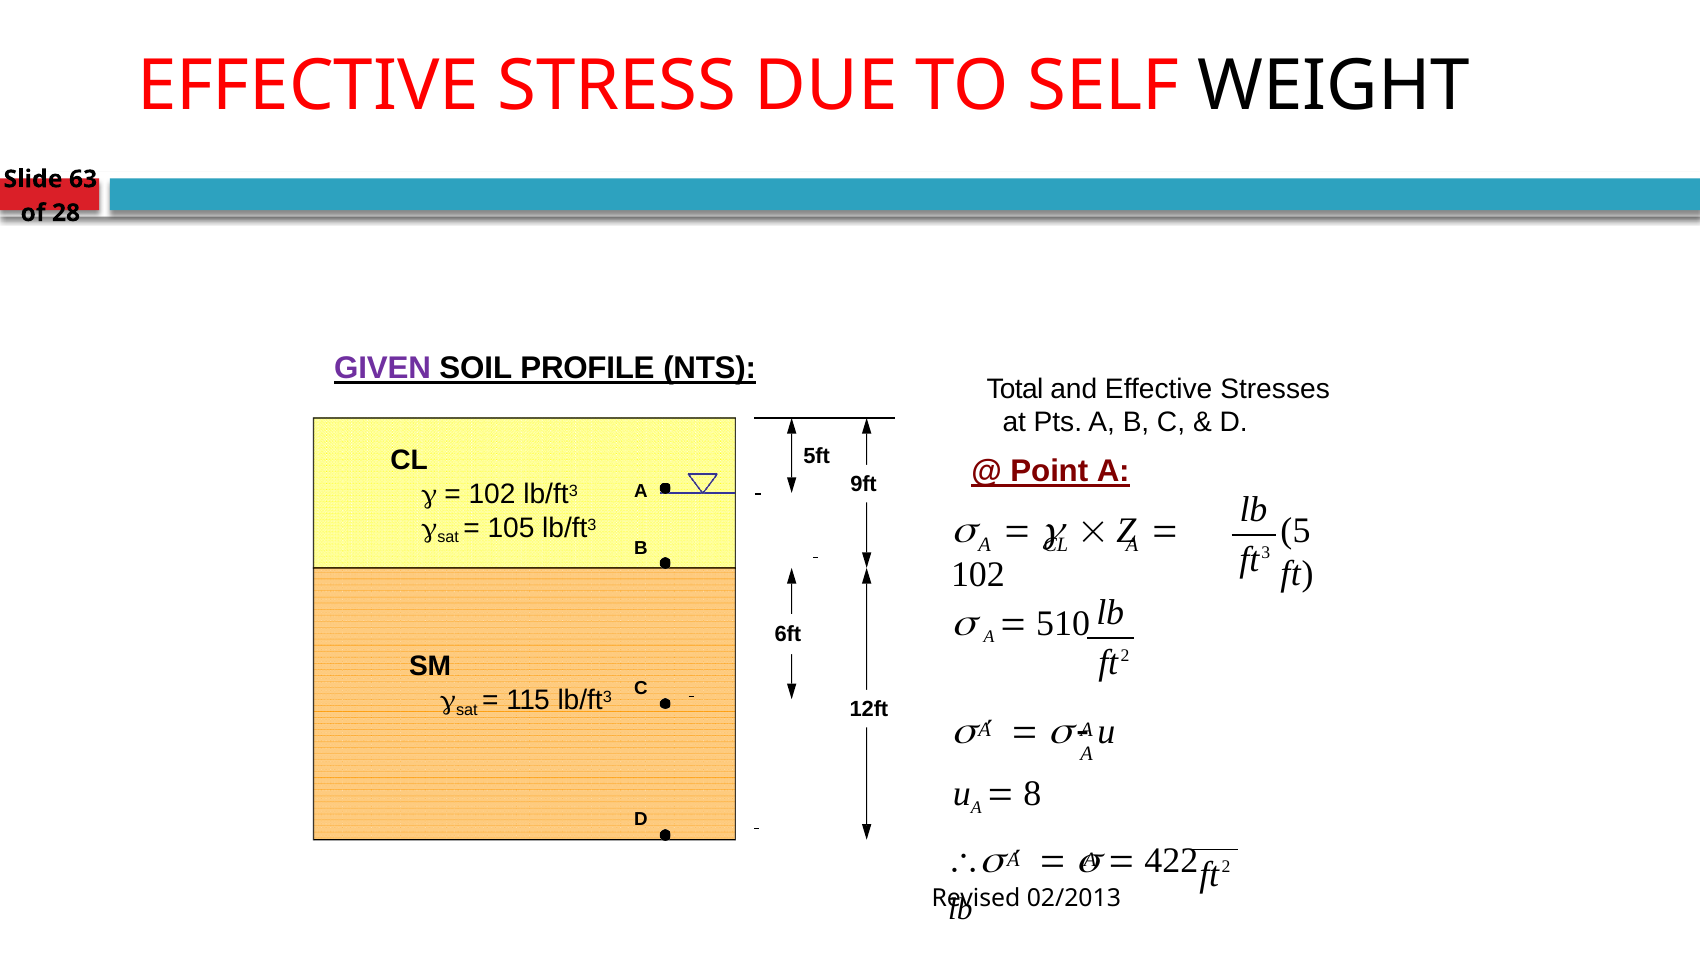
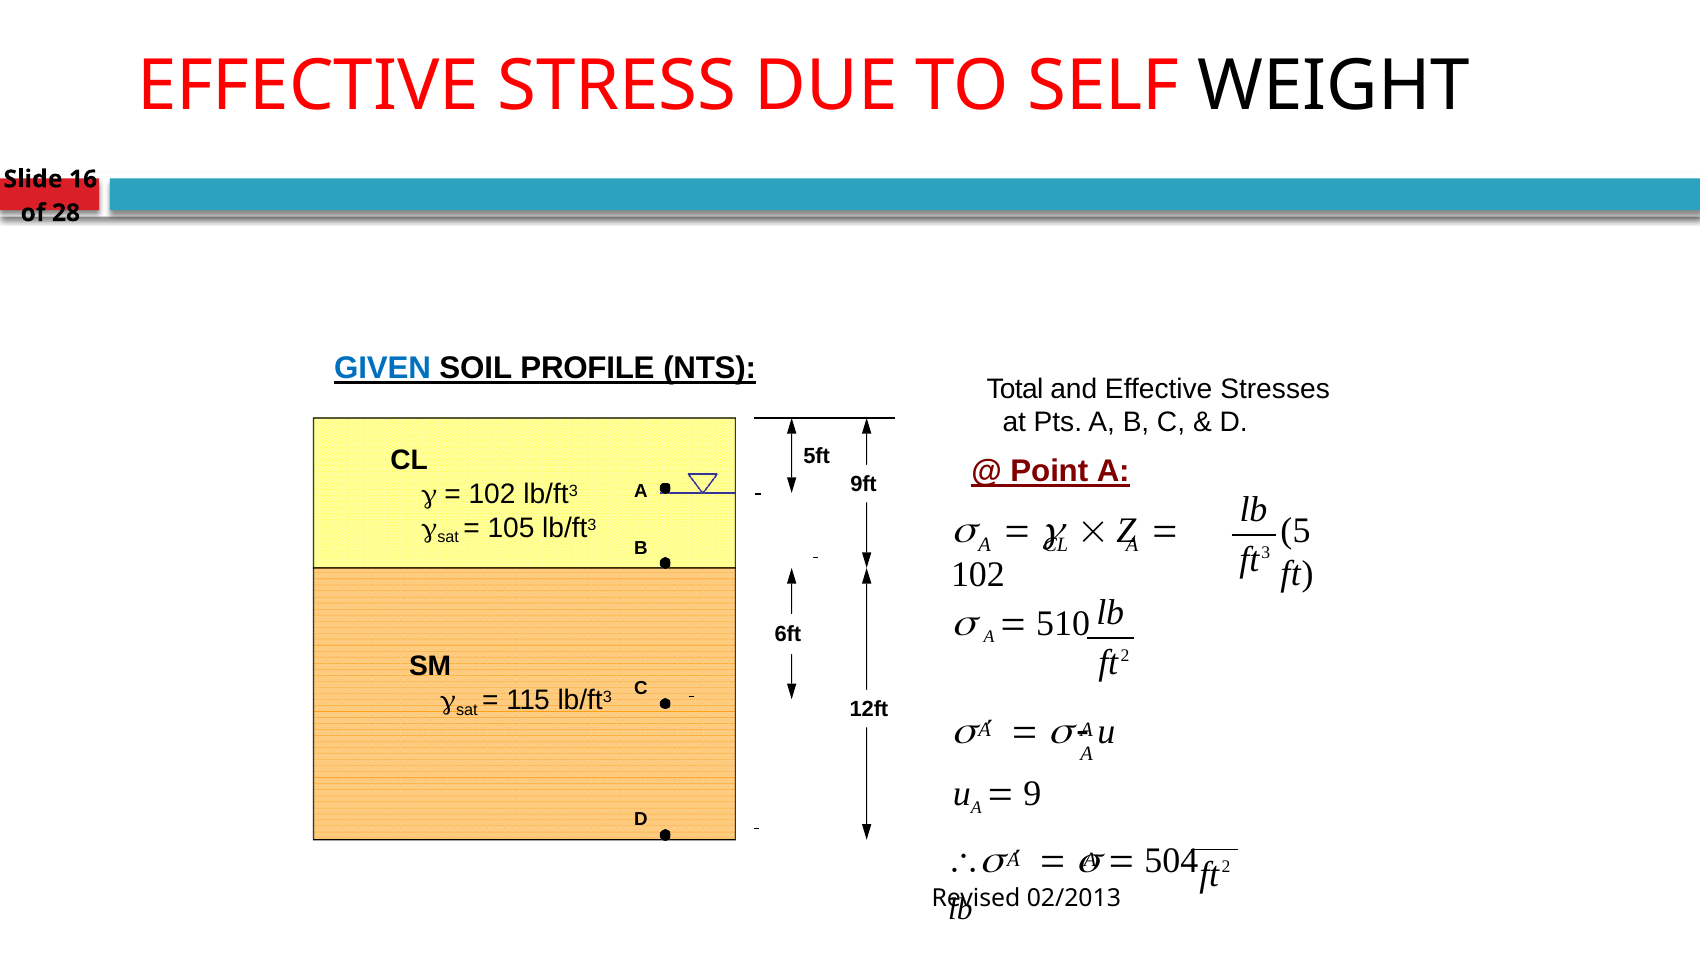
63: 63 -> 16
GIVEN colour: purple -> blue
8: 8 -> 9
422: 422 -> 504
